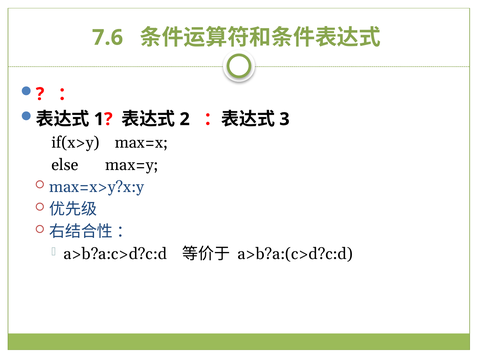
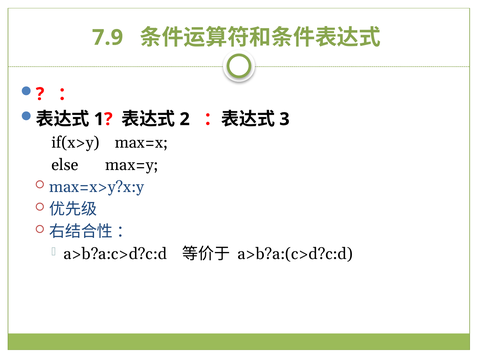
7.6: 7.6 -> 7.9
